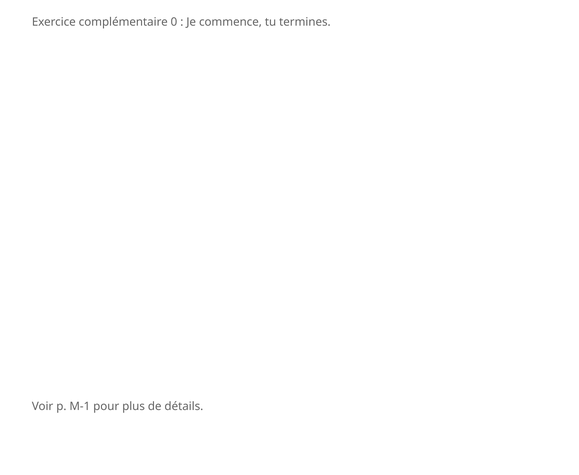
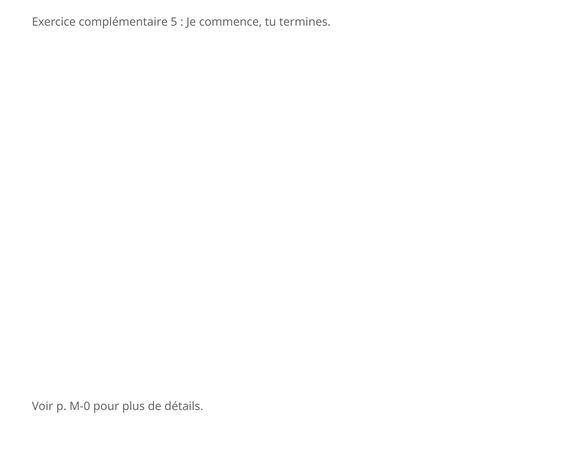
0: 0 -> 5
M-1: M-1 -> M-0
